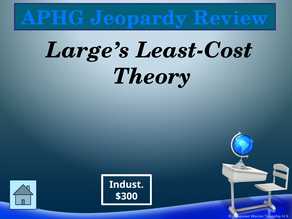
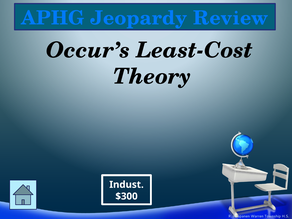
Large’s: Large’s -> Occur’s
